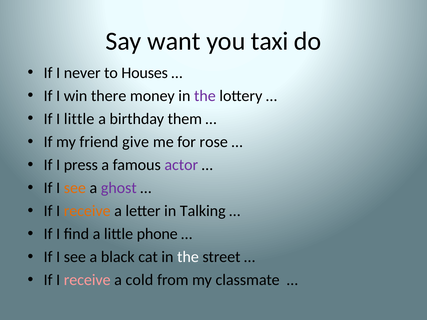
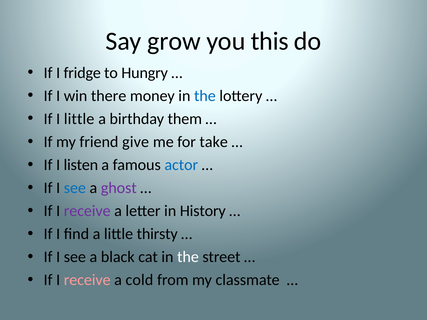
want: want -> grow
taxi: taxi -> this
never: never -> fridge
Houses: Houses -> Hungry
the at (205, 96) colour: purple -> blue
rose: rose -> take
press: press -> listen
actor colour: purple -> blue
see at (75, 188) colour: orange -> blue
receive at (87, 211) colour: orange -> purple
Talking: Talking -> History
phone: phone -> thirsty
